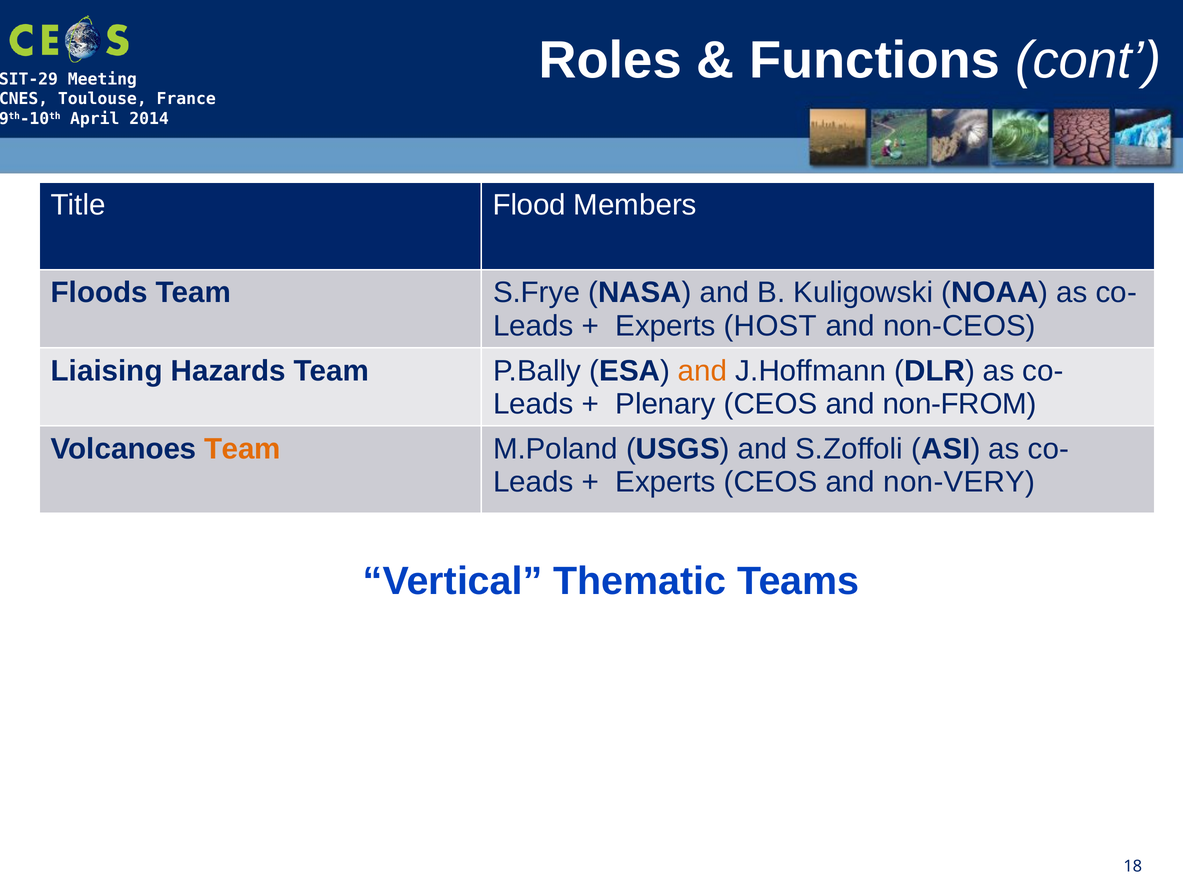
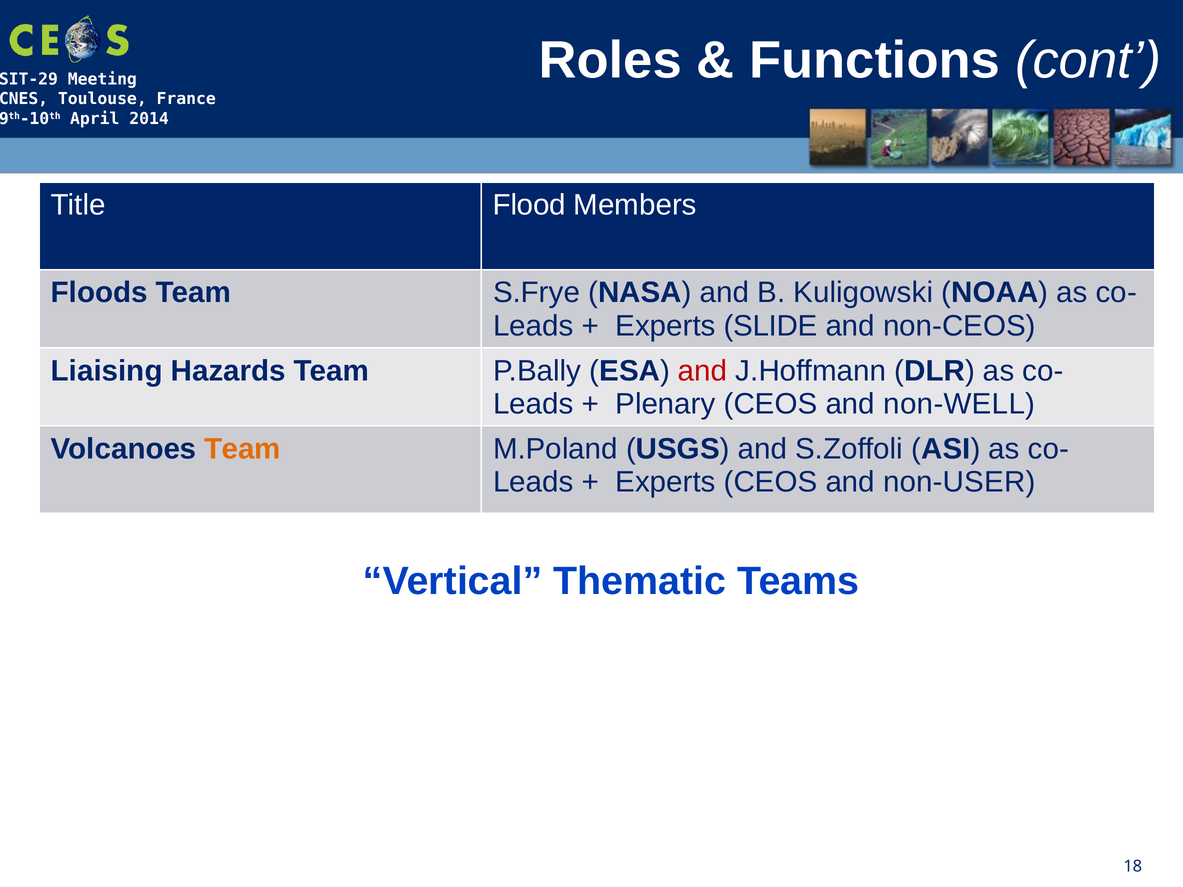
HOST: HOST -> SLIDE
and at (703, 371) colour: orange -> red
non-FROM: non-FROM -> non-WELL
non-VERY: non-VERY -> non-USER
